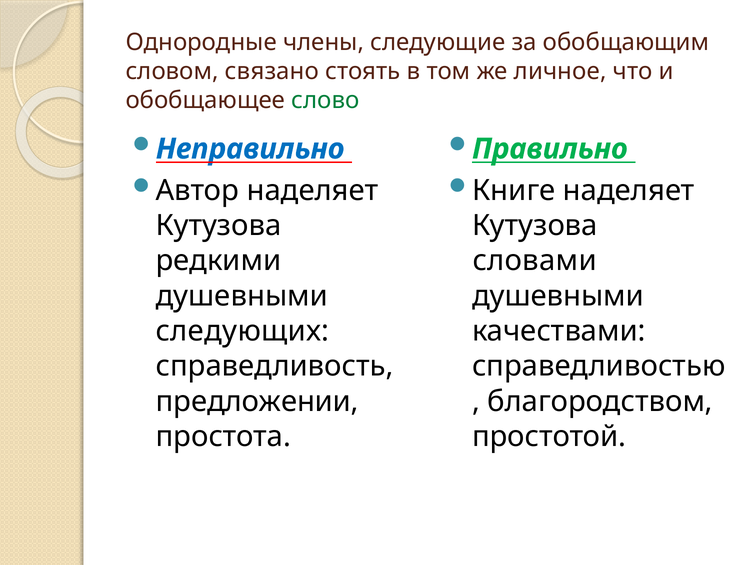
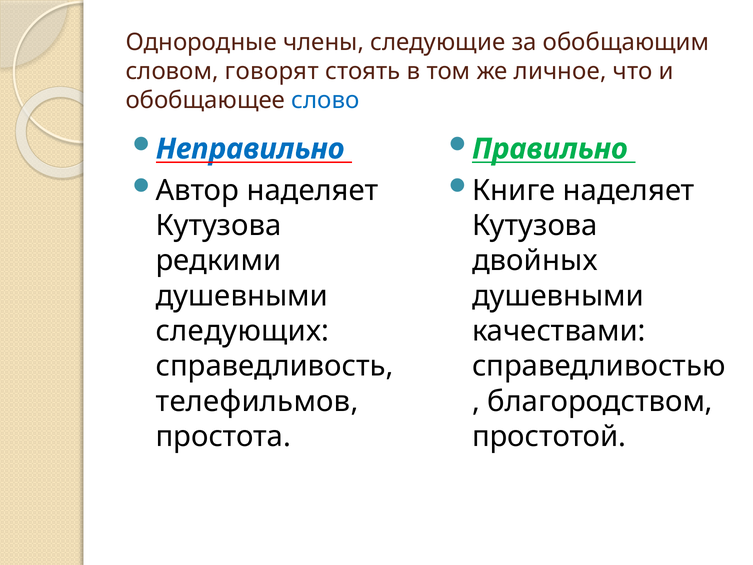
связано: связано -> говорят
слово colour: green -> blue
словами: словами -> двойных
предложении: предложении -> телефильмов
